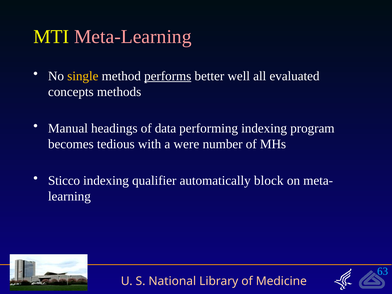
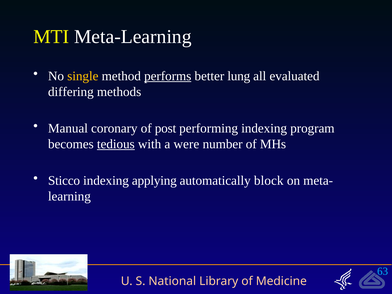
Meta-Learning colour: pink -> white
well: well -> lung
concepts: concepts -> differing
headings: headings -> coronary
data: data -> post
tedious underline: none -> present
qualifier: qualifier -> applying
